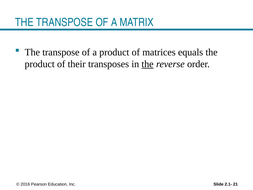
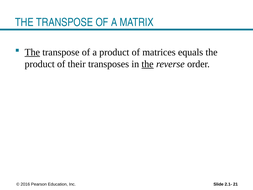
The at (32, 52) underline: none -> present
